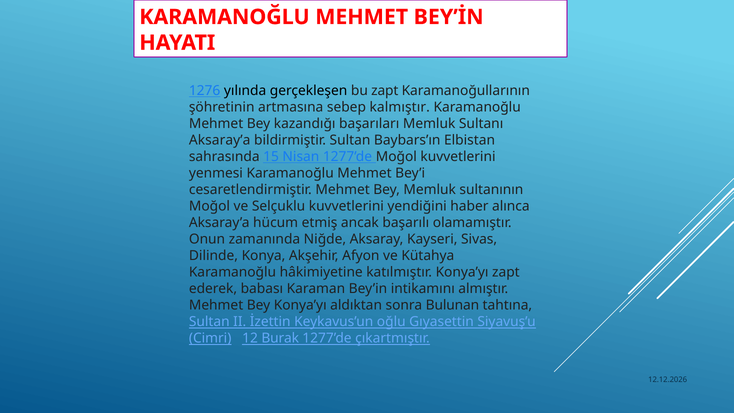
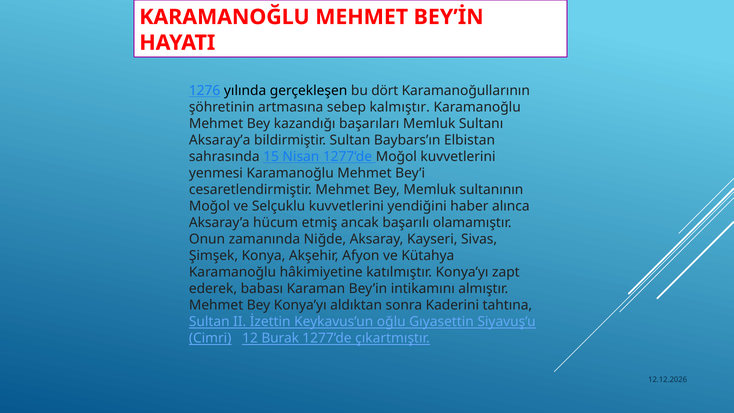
bu zapt: zapt -> dört
Dilinde: Dilinde -> Şimşek
Bulunan: Bulunan -> Kaderini
